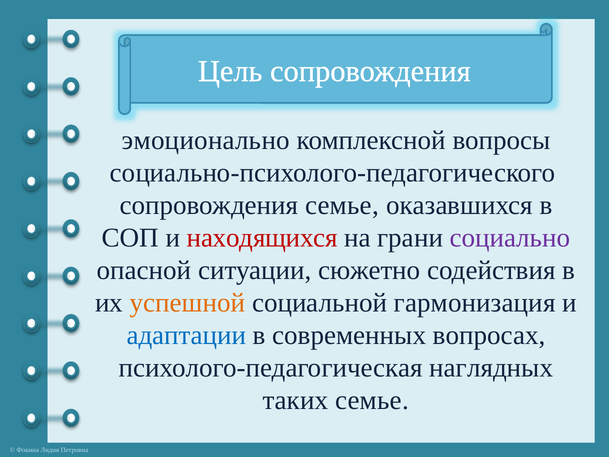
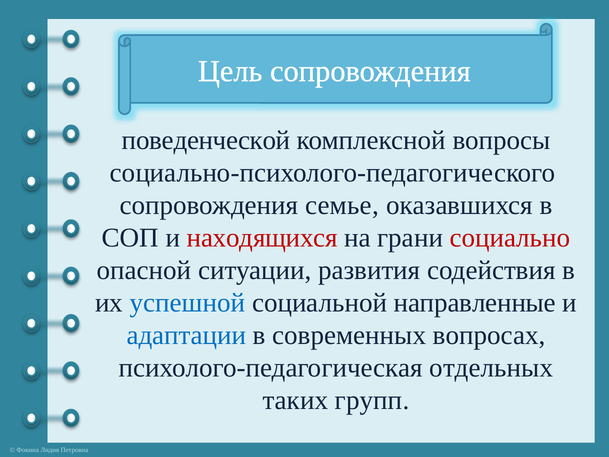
эмоционально: эмоционально -> поведенческой
социально colour: purple -> red
сюжетно: сюжетно -> развития
успешной colour: orange -> blue
гармонизация: гармонизация -> направленные
наглядных: наглядных -> отдельных
таких семье: семье -> групп
